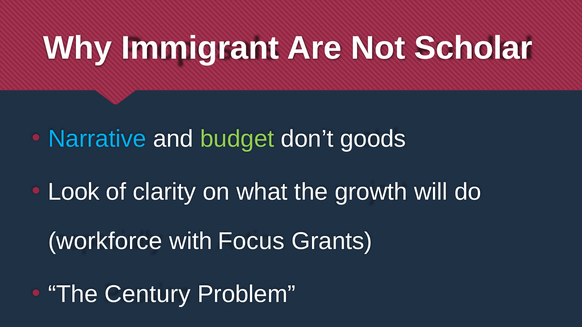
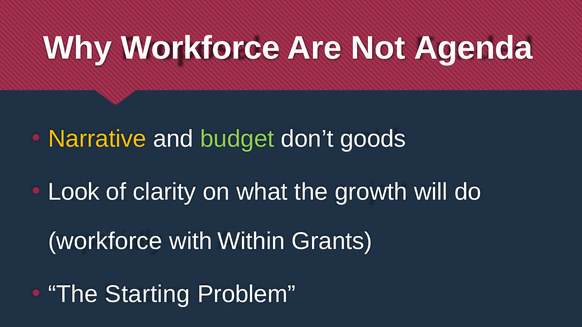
Why Immigrant: Immigrant -> Workforce
Scholar: Scholar -> Agenda
Narrative colour: light blue -> yellow
Focus: Focus -> Within
Century: Century -> Starting
